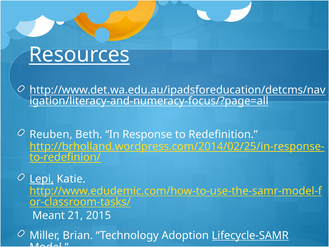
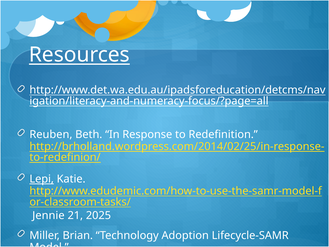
Meant: Meant -> Jennie
2015: 2015 -> 2025
Lifecycle-SAMR underline: present -> none
